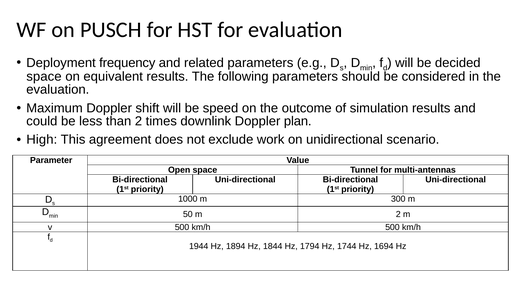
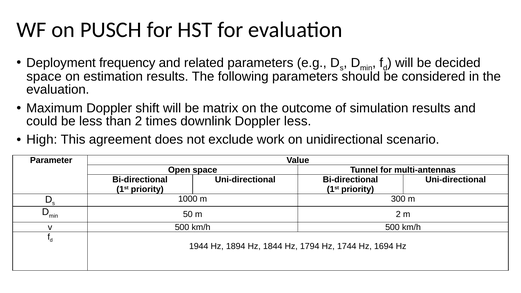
equivalent: equivalent -> estimation
speed: speed -> matrix
Doppler plan: plan -> less
